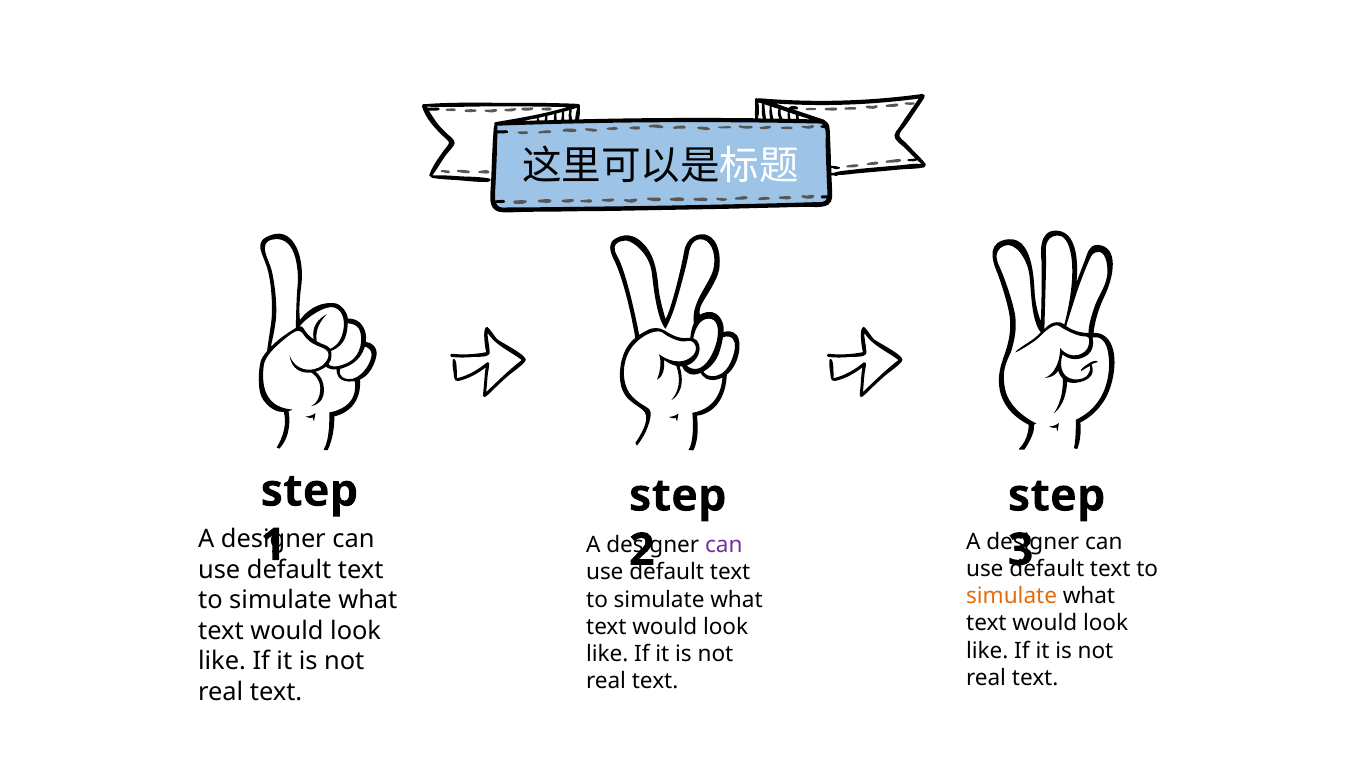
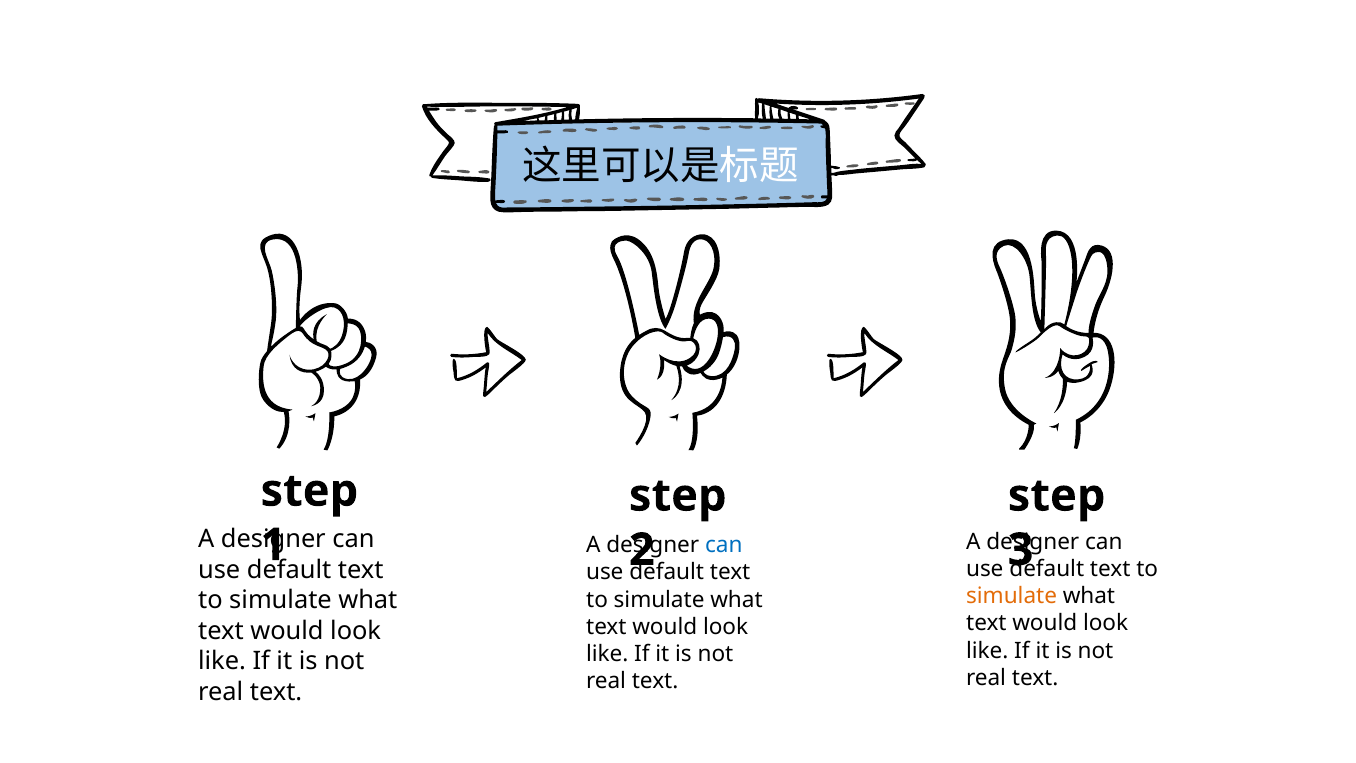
can at (724, 545) colour: purple -> blue
